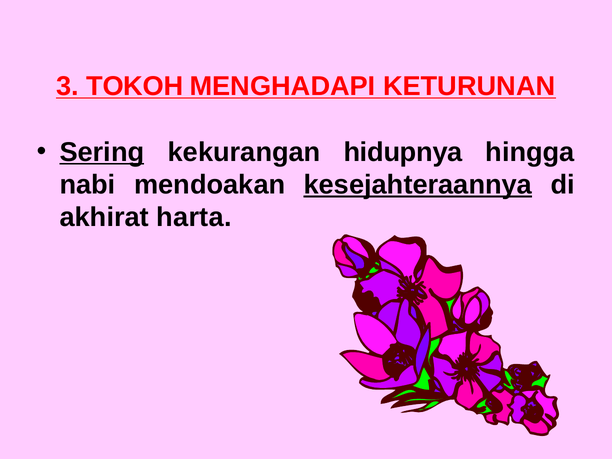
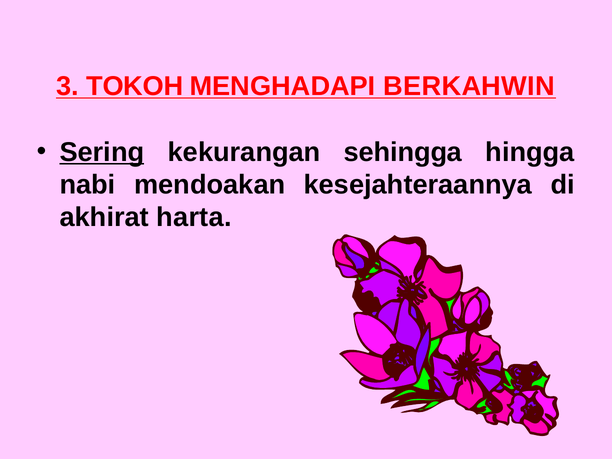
KETURUNAN: KETURUNAN -> BERKAHWIN
hidupnya: hidupnya -> sehingga
kesejahteraannya underline: present -> none
